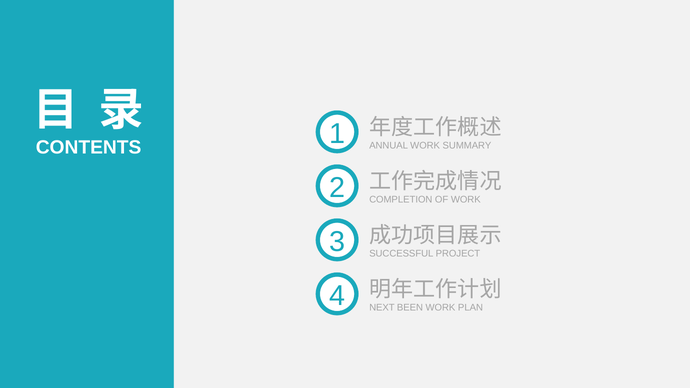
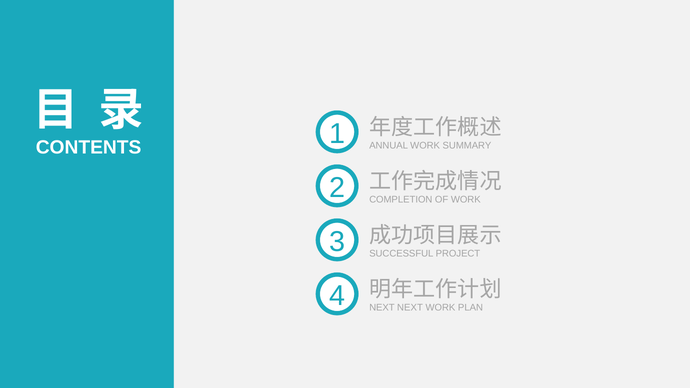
NEXT BEEN: BEEN -> NEXT
